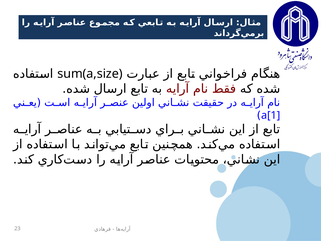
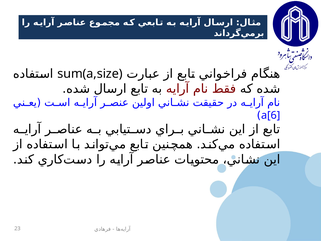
a[1: a[1 -> a[6
